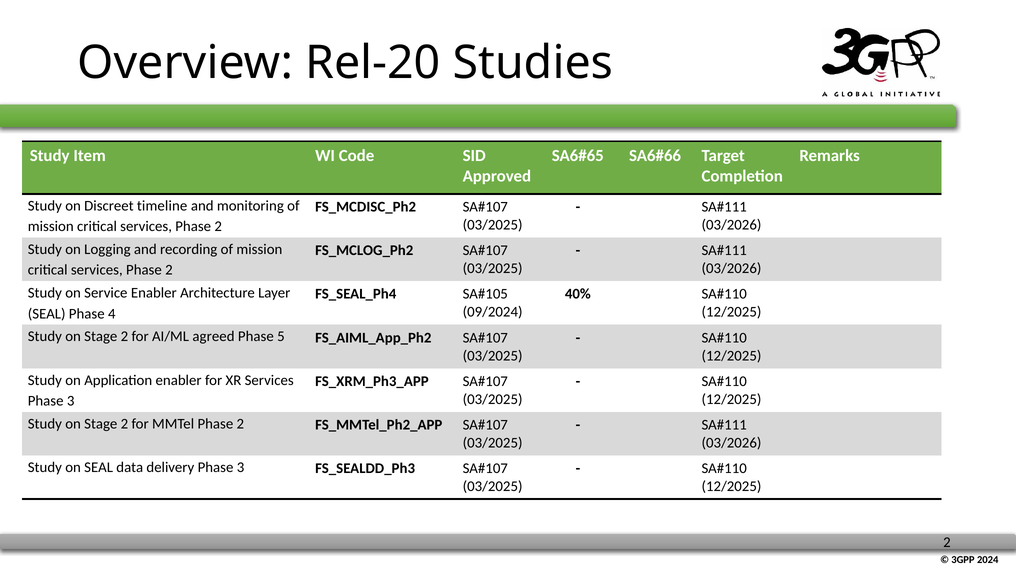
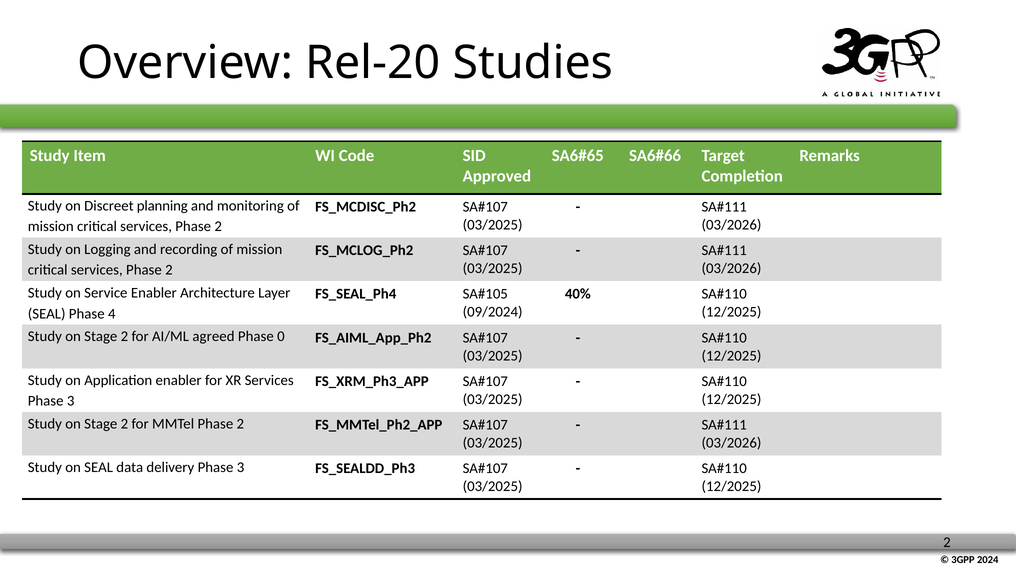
timeline: timeline -> planning
5: 5 -> 0
